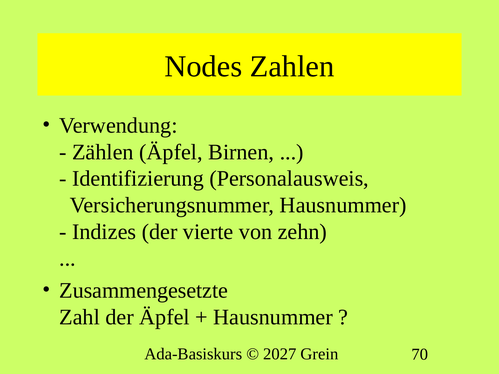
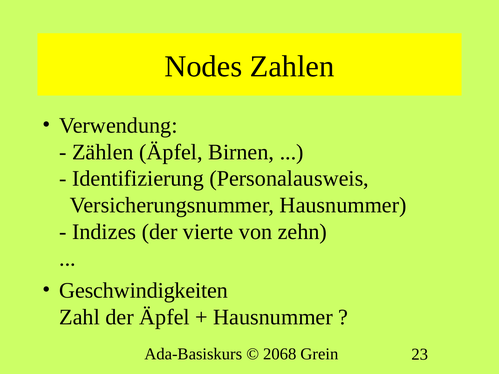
Zusammengesetzte: Zusammengesetzte -> Geschwindigkeiten
2027: 2027 -> 2068
70: 70 -> 23
